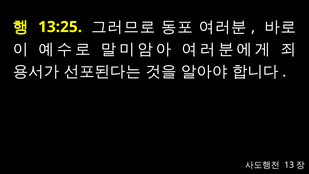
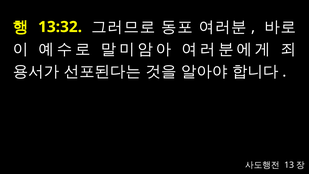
13:25: 13:25 -> 13:32
